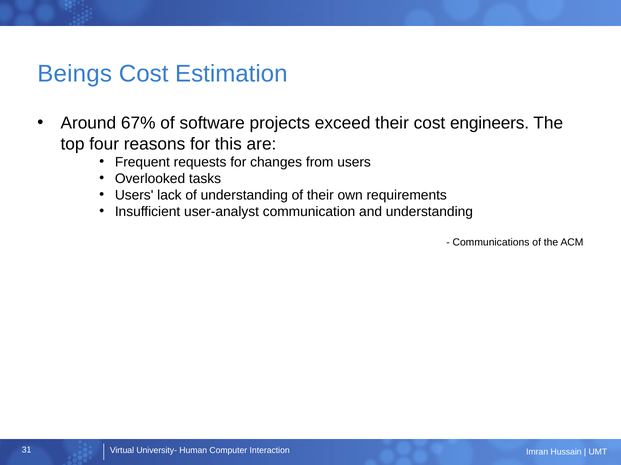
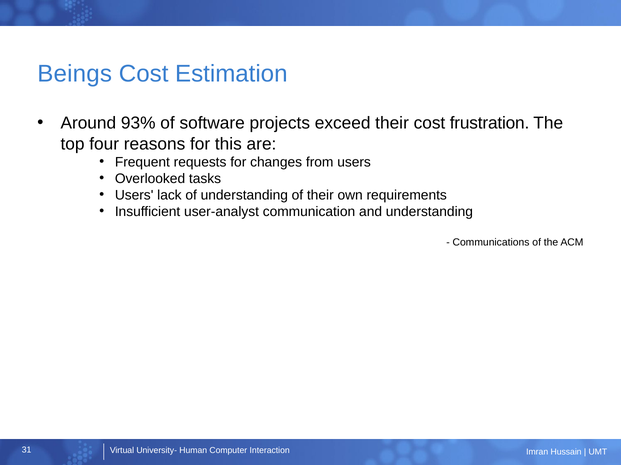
67%: 67% -> 93%
engineers: engineers -> frustration
